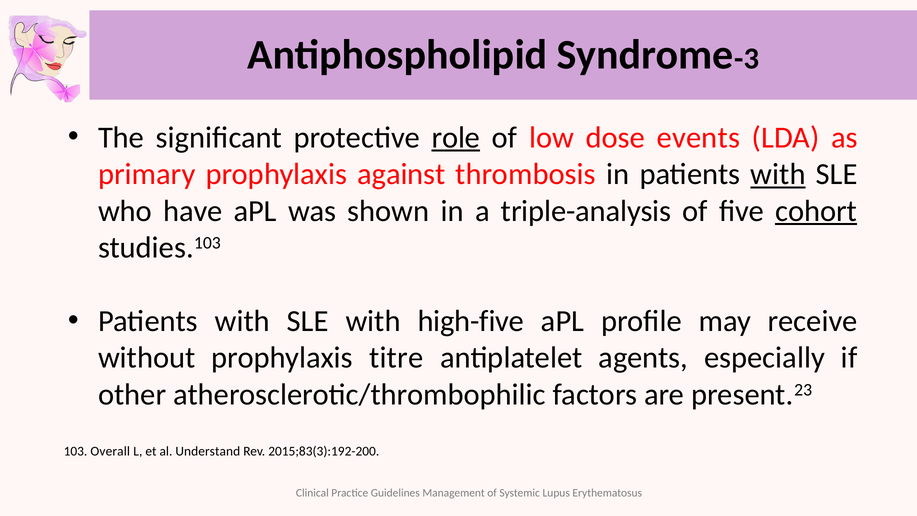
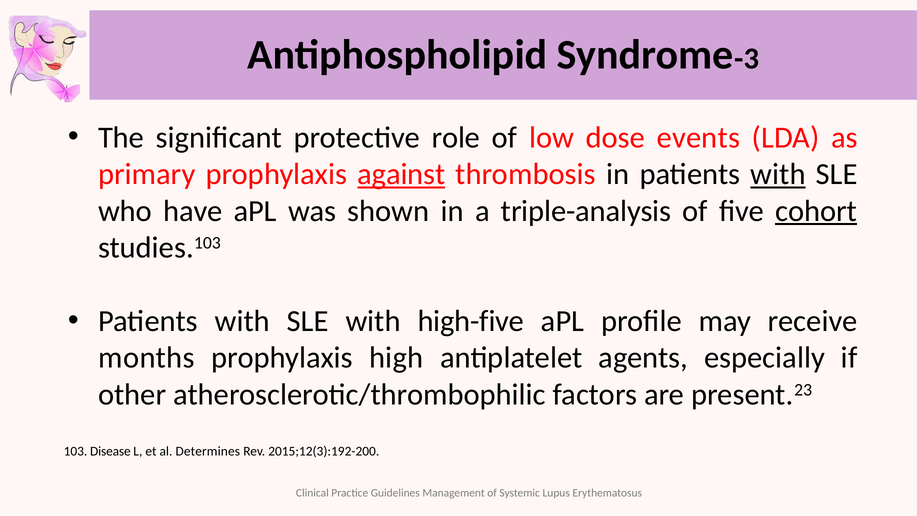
role underline: present -> none
against underline: none -> present
without: without -> months
titre: titre -> high
Overall: Overall -> Disease
Understand: Understand -> Determines
2015;83(3):192-200: 2015;83(3):192-200 -> 2015;12(3):192-200
